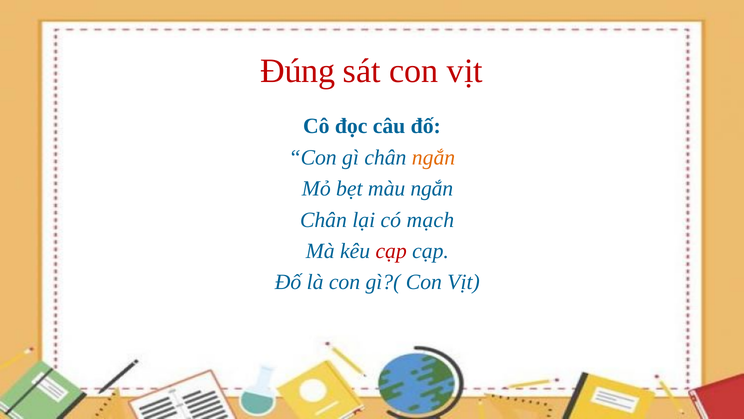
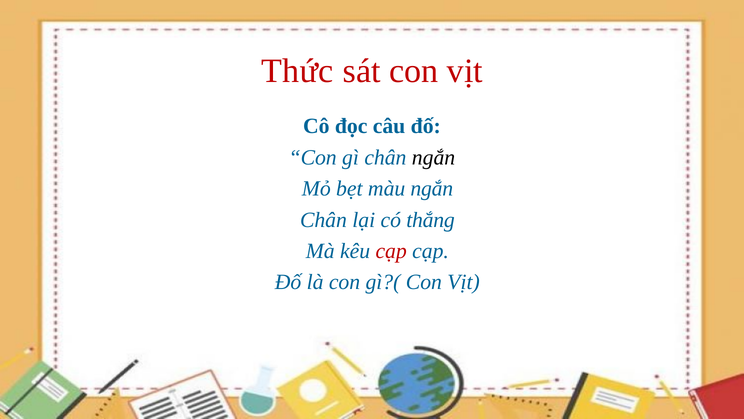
Đúng: Đúng -> Thức
ngắn at (434, 157) colour: orange -> black
mạch: mạch -> thắng
